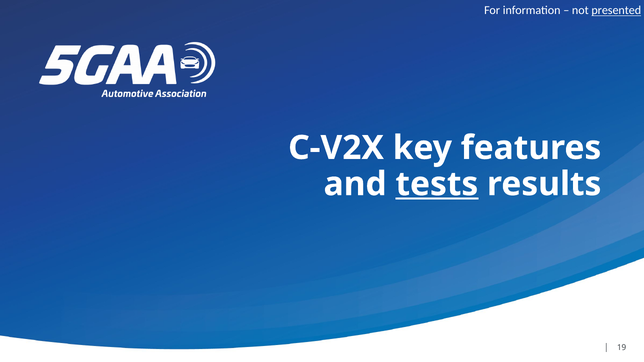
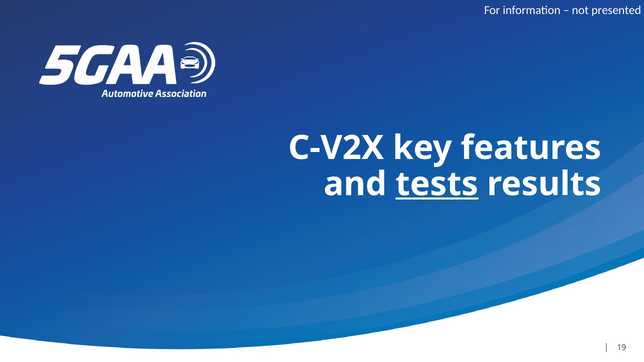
presented underline: present -> none
